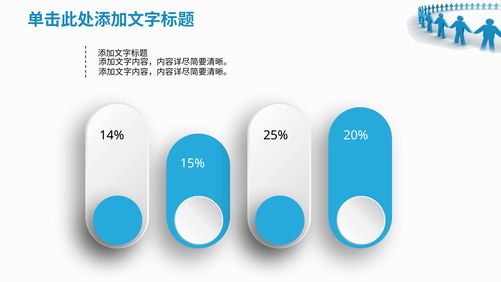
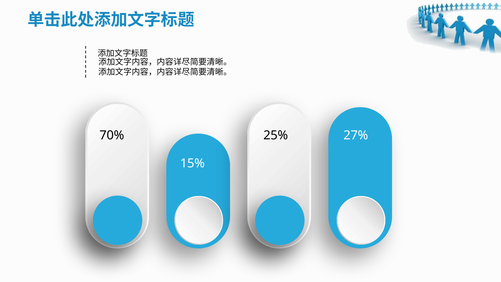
14%: 14% -> 70%
20%: 20% -> 27%
